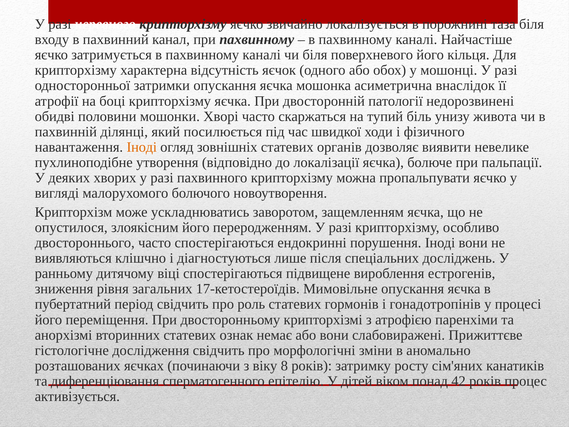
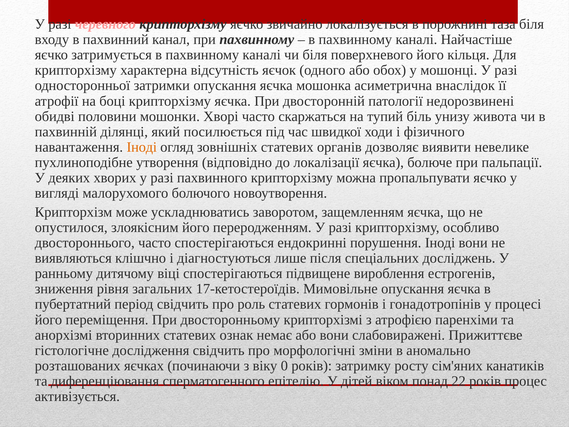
черевного colour: white -> pink
8: 8 -> 0
42: 42 -> 22
